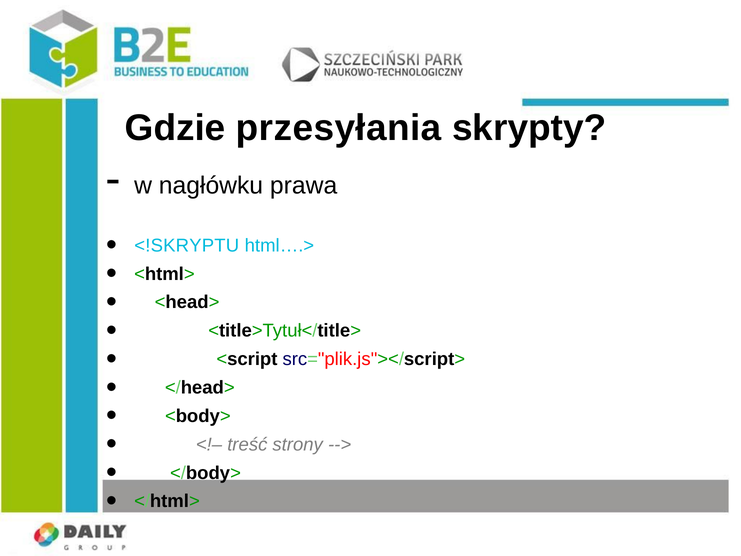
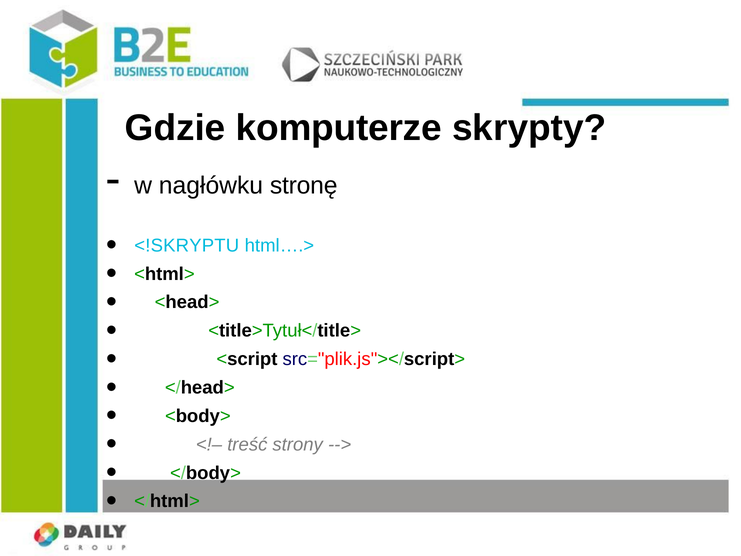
przesyłania: przesyłania -> komputerze
prawa: prawa -> stronę
